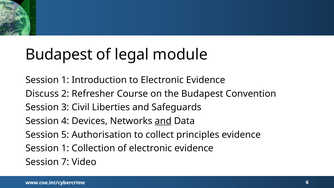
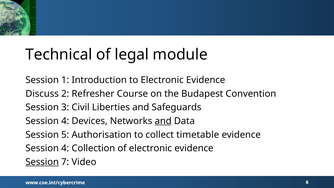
Budapest at (59, 55): Budapest -> Technical
principles: principles -> timetable
1 at (65, 148): 1 -> 4
Session at (42, 162) underline: none -> present
